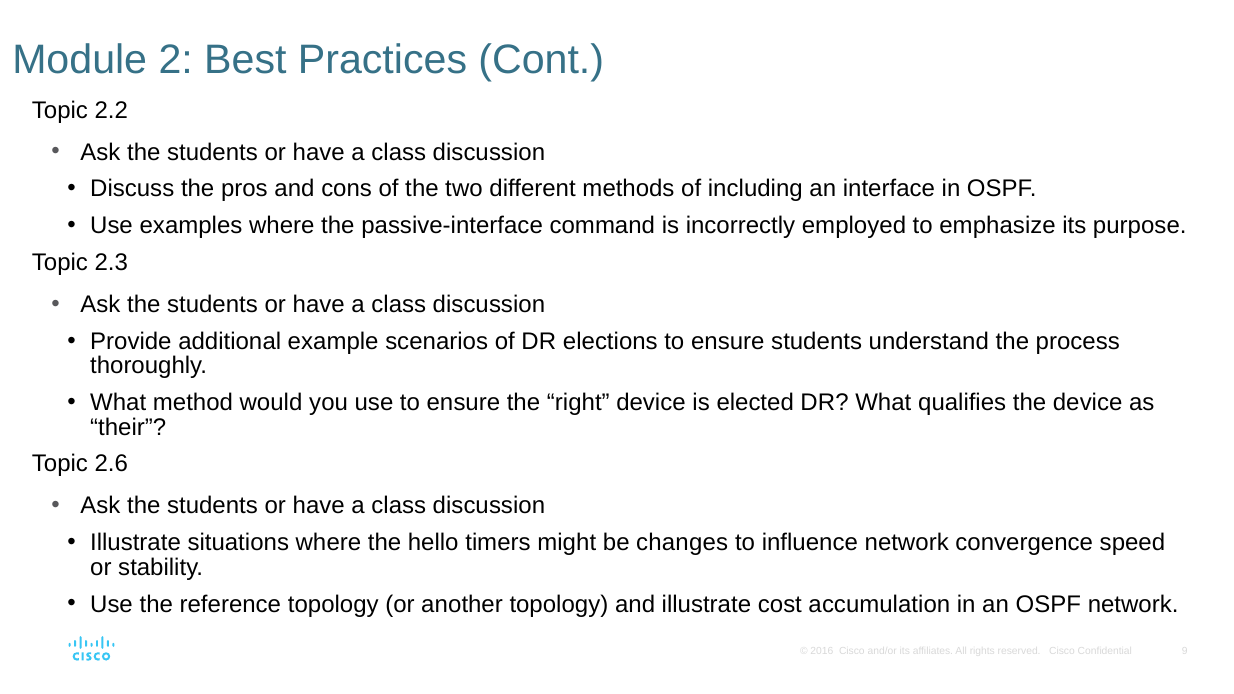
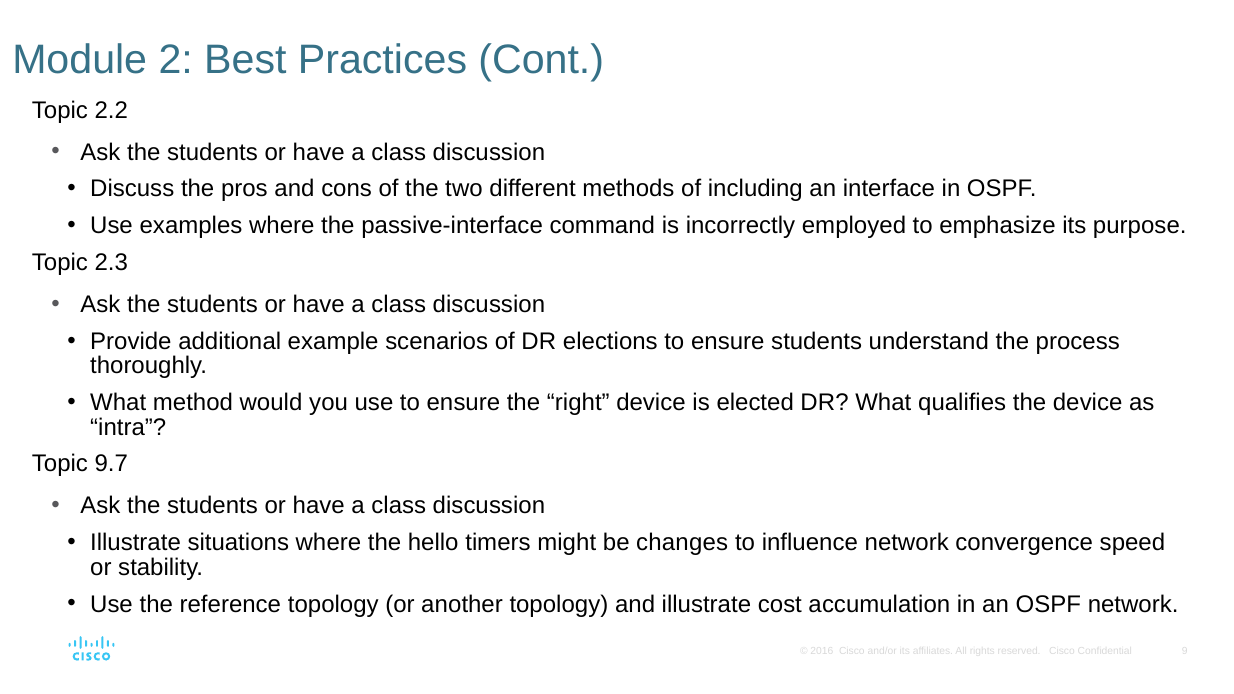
their: their -> intra
2.6: 2.6 -> 9.7
